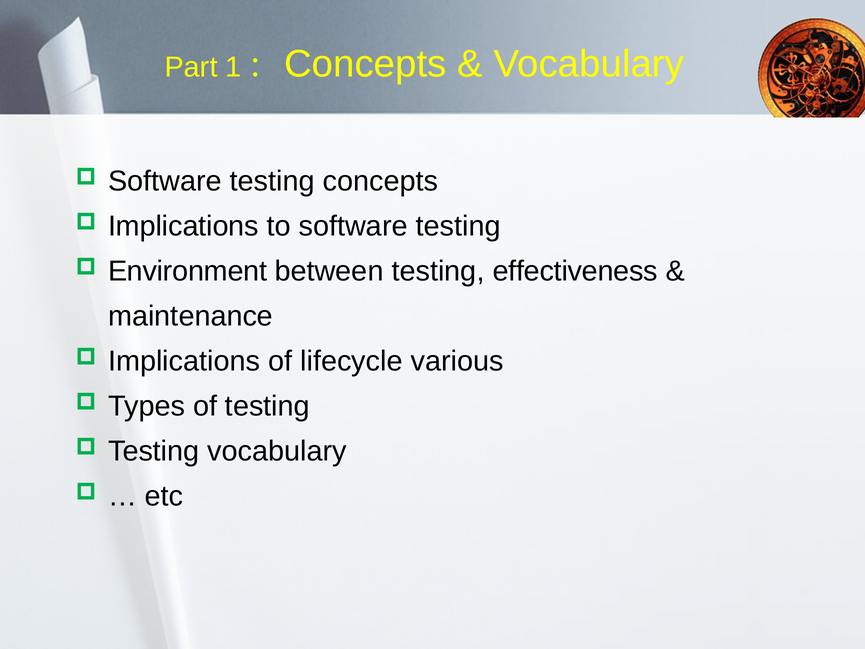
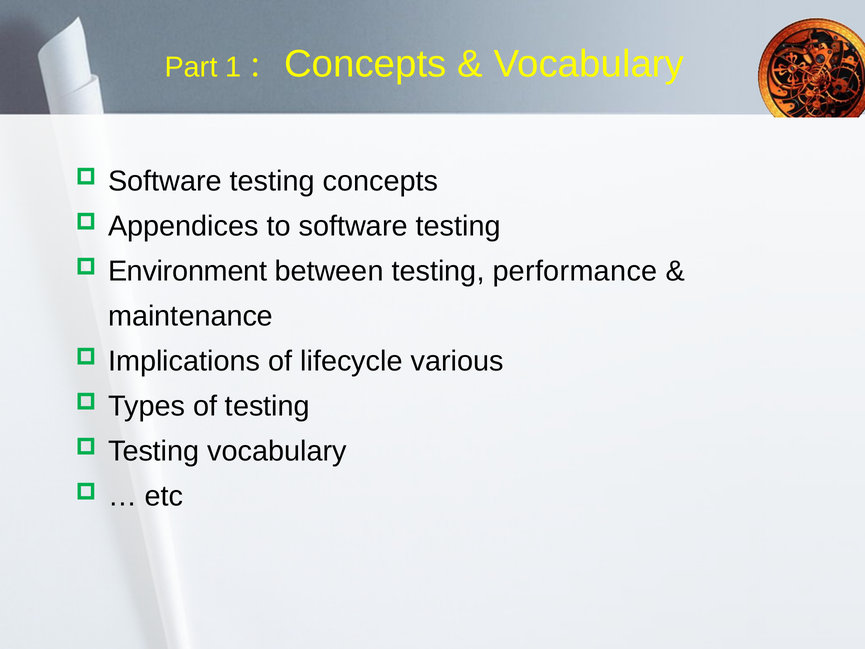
Implications at (183, 226): Implications -> Appendices
effectiveness: effectiveness -> performance
